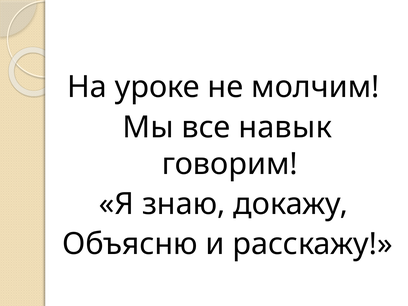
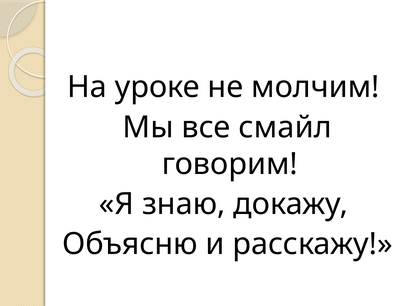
навык: навык -> смайл
